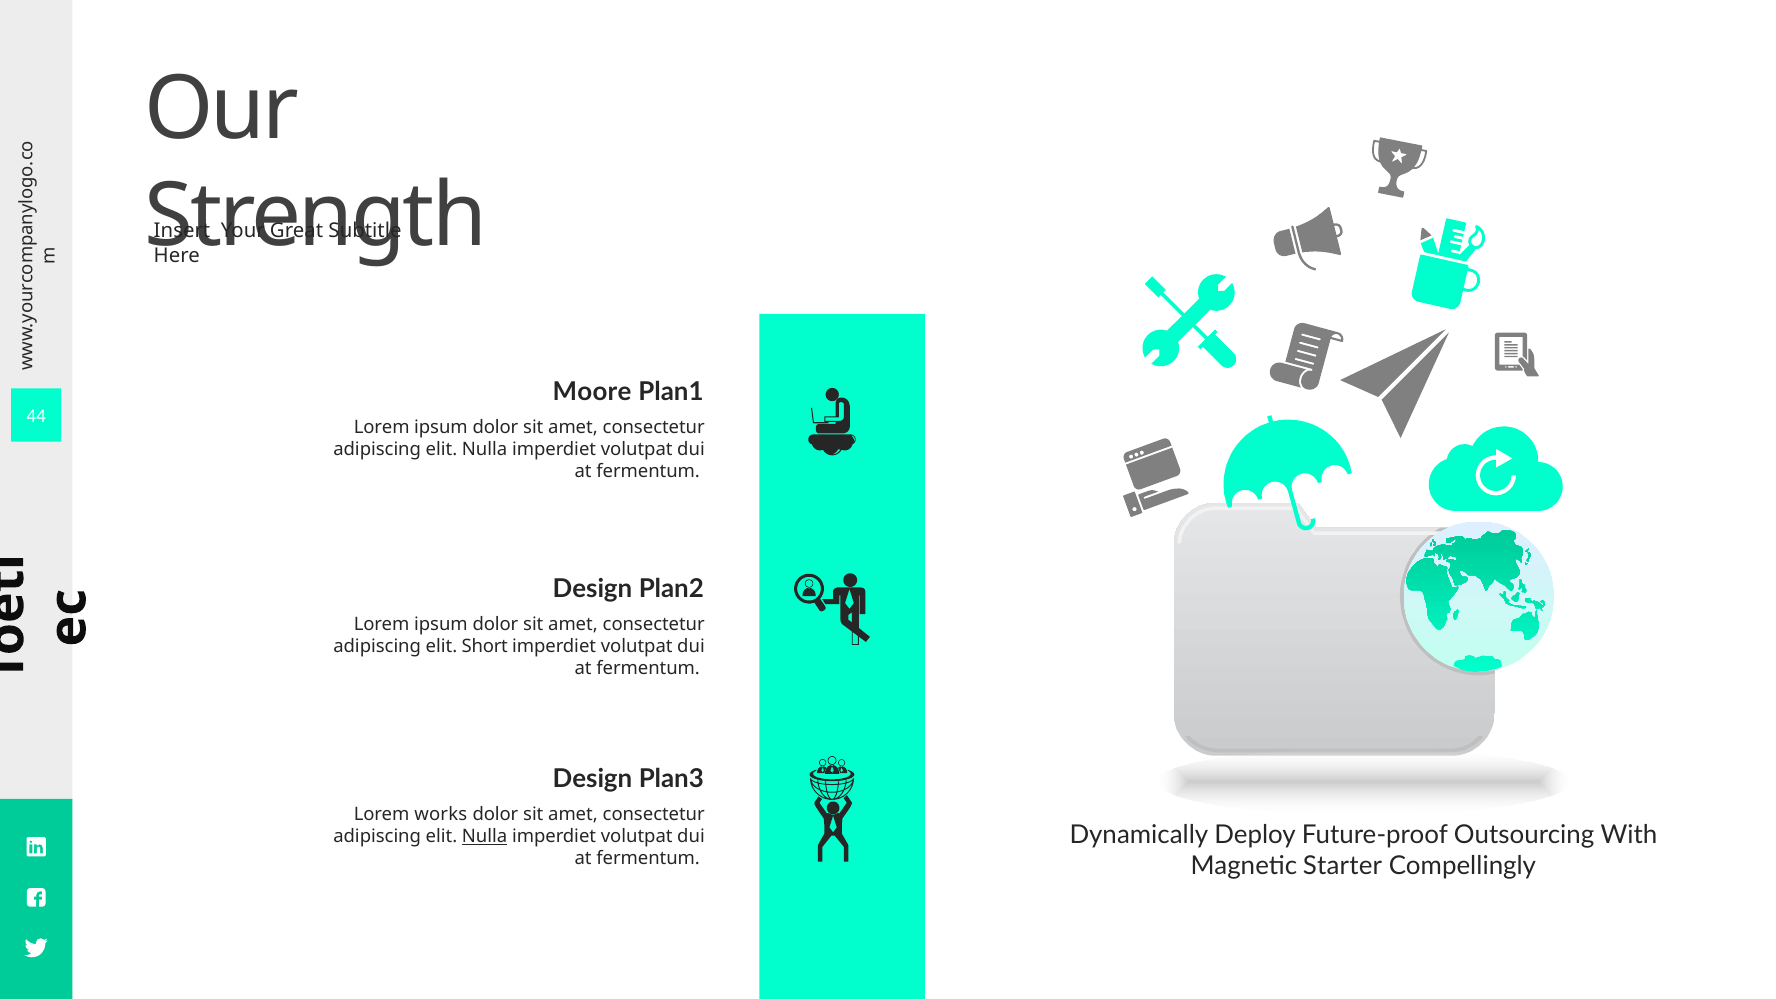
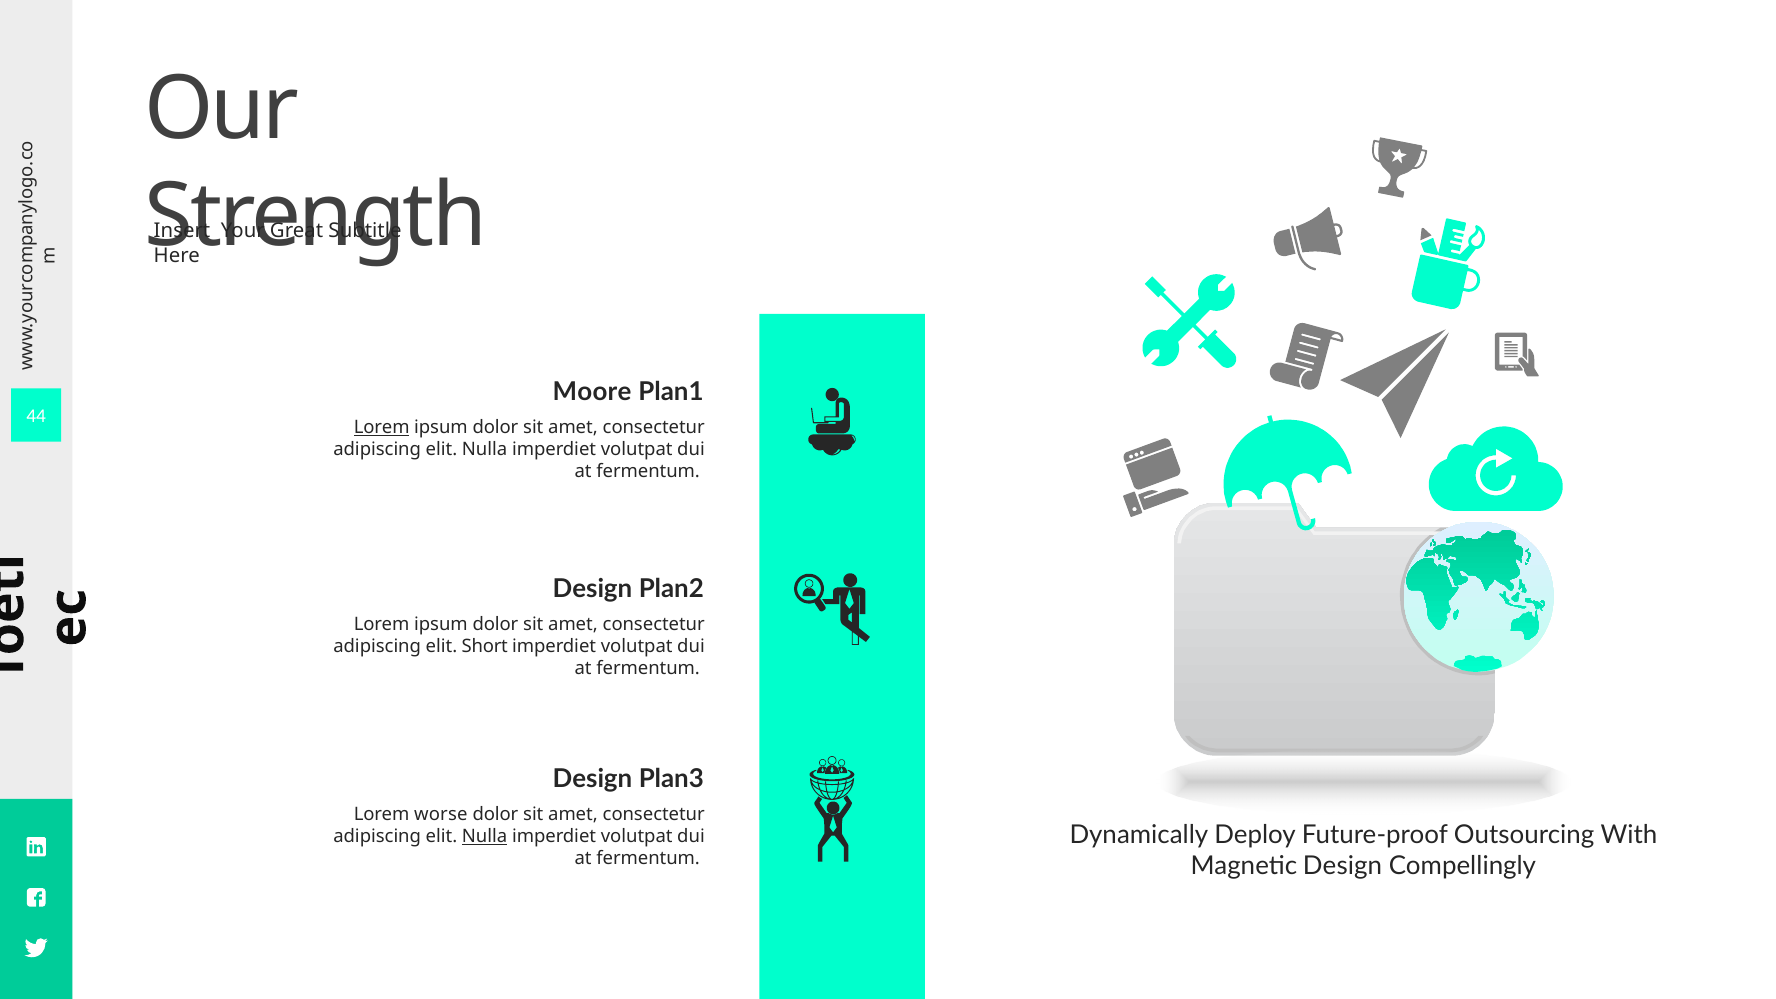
Lorem at (382, 427) underline: none -> present
works: works -> worse
Magnetic Starter: Starter -> Design
